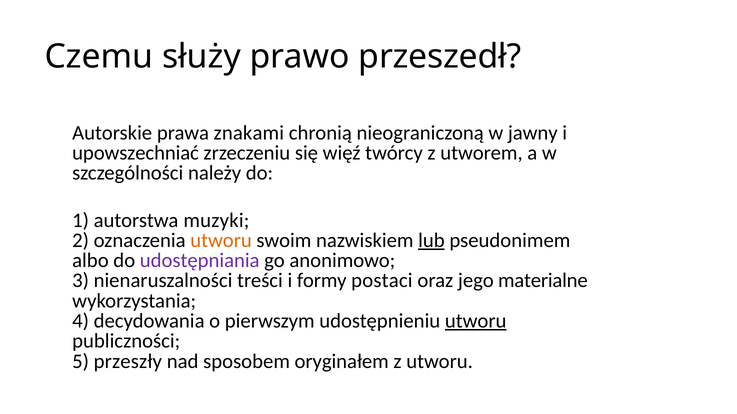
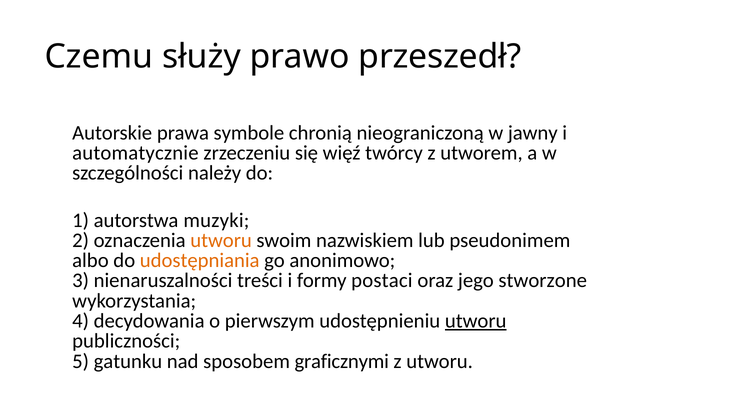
znakami: znakami -> symbole
upowszechniać: upowszechniać -> automatycznie
lub underline: present -> none
udostępniania colour: purple -> orange
materialne: materialne -> stworzone
przeszły: przeszły -> gatunku
oryginałem: oryginałem -> graficznymi
